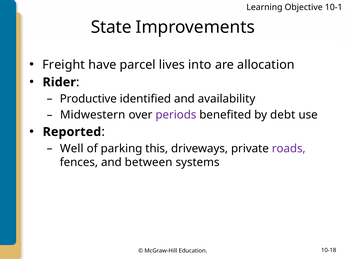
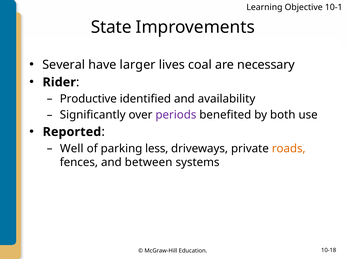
Freight: Freight -> Several
parcel: parcel -> larger
into: into -> coal
allocation: allocation -> necessary
Midwestern: Midwestern -> Significantly
debt: debt -> both
this: this -> less
roads colour: purple -> orange
